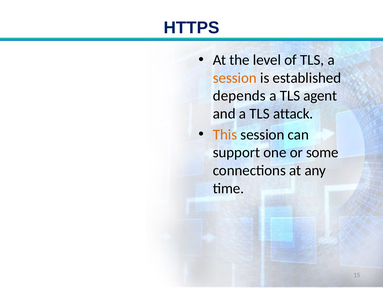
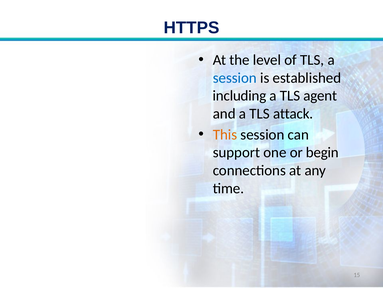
session at (235, 78) colour: orange -> blue
depends: depends -> including
some: some -> begin
